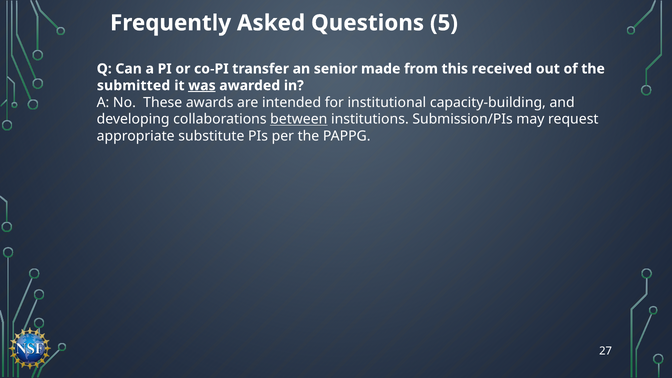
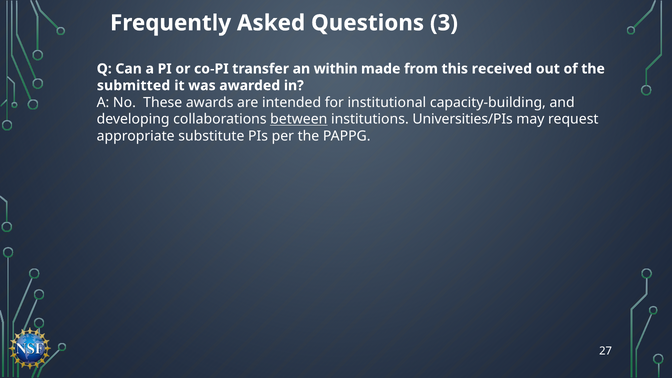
5: 5 -> 3
senior: senior -> within
was underline: present -> none
Submission/PIs: Submission/PIs -> Universities/PIs
